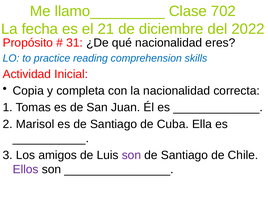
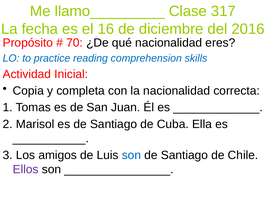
702: 702 -> 317
21: 21 -> 16
2022: 2022 -> 2016
31: 31 -> 70
son at (131, 155) colour: purple -> blue
